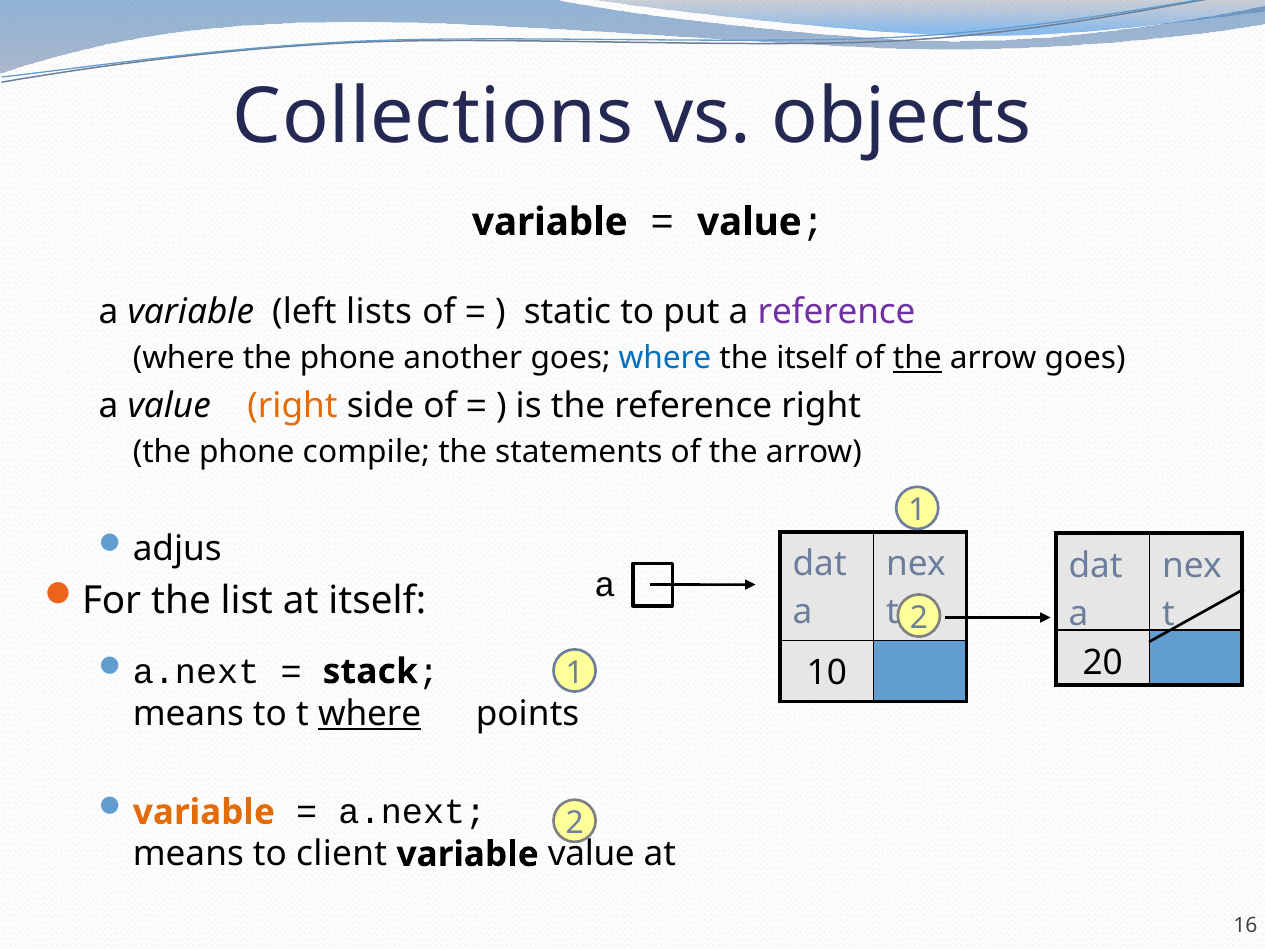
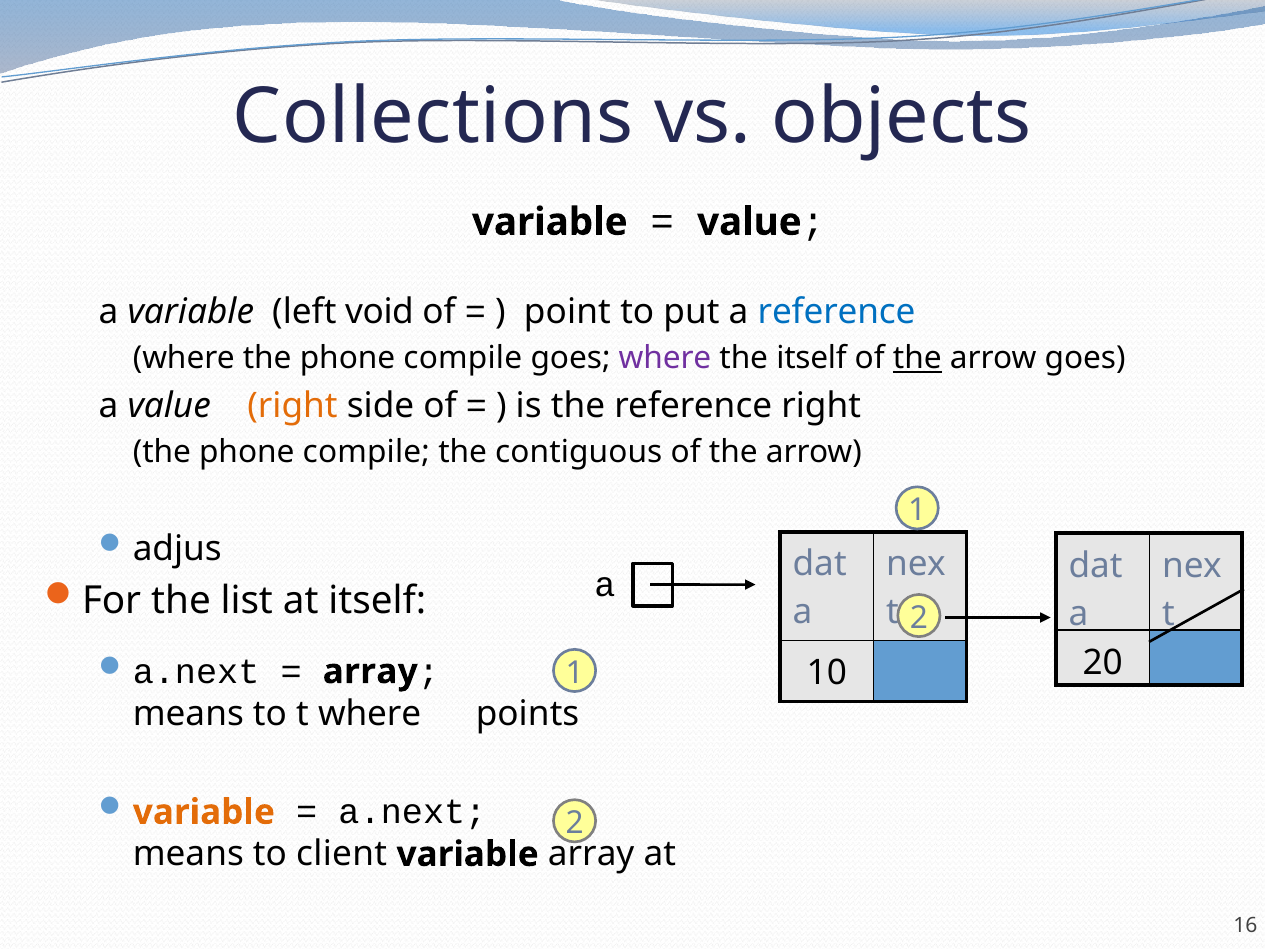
lists: lists -> void
static: static -> point
reference at (837, 312) colour: purple -> blue
where the phone another: another -> compile
where at (665, 358) colour: blue -> purple
statements: statements -> contiguous
stack at (370, 671): stack -> array
where at (370, 714) underline: present -> none
variable value: value -> array
